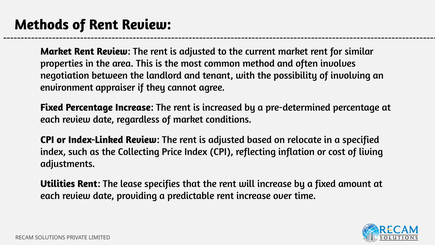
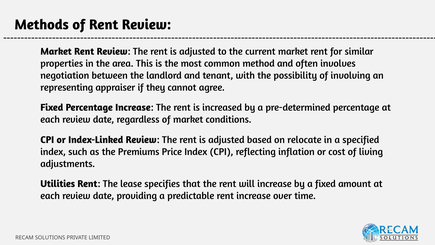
environment: environment -> representing
Collecting: Collecting -> Premiums
